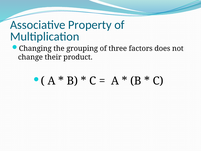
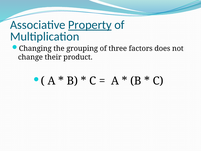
Property underline: none -> present
